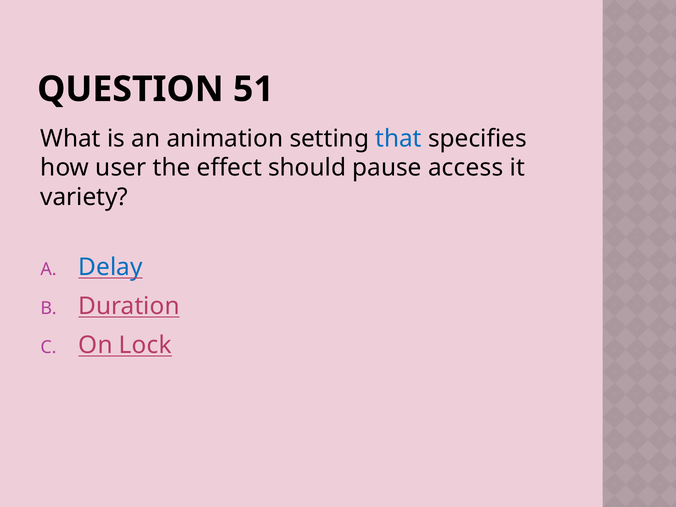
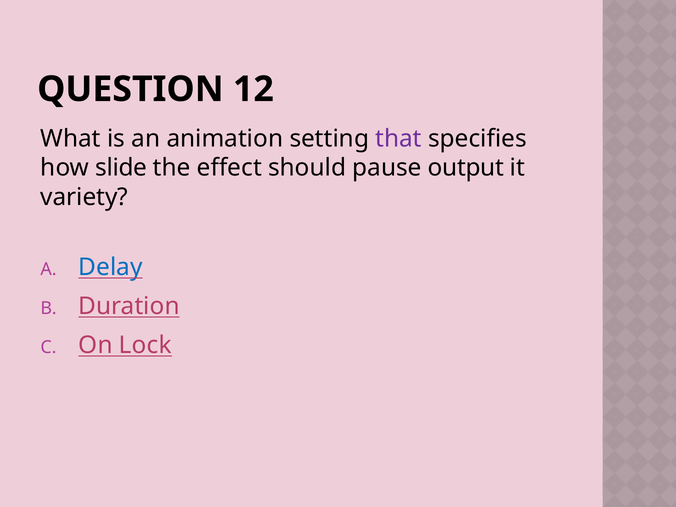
51: 51 -> 12
that colour: blue -> purple
user: user -> slide
access: access -> output
